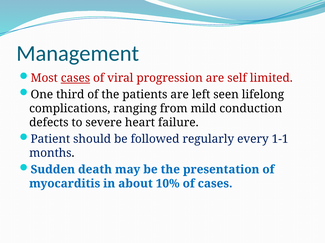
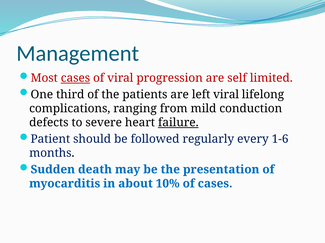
left seen: seen -> viral
failure underline: none -> present
1-1: 1-1 -> 1-6
